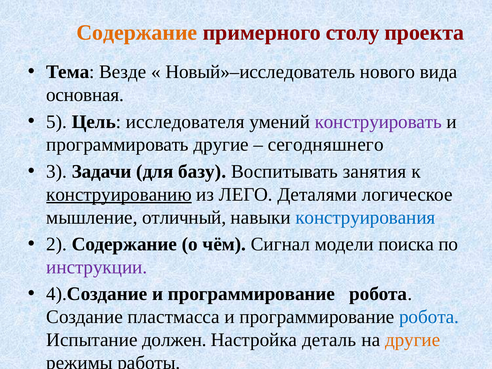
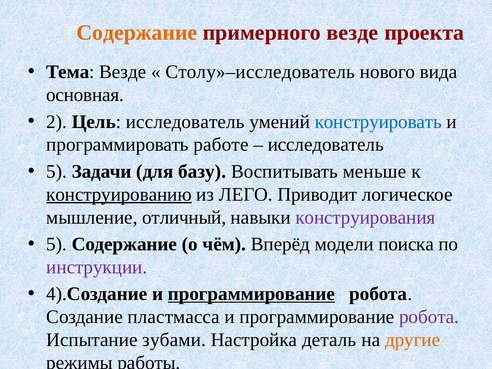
примерного столу: столу -> везде
Новый»–исследователь: Новый»–исследователь -> Столу»–исследователь
5: 5 -> 2
Цель исследователя: исследователя -> исследователь
конструировать colour: purple -> blue
программировать другие: другие -> работе
сегодняшнего at (326, 145): сегодняшнего -> исследователь
3 at (57, 171): 3 -> 5
занятия: занятия -> меньше
Деталями: Деталями -> Приводит
конструирования colour: blue -> purple
2 at (57, 244): 2 -> 5
Сигнал: Сигнал -> Вперёд
программирование at (251, 294) underline: none -> present
робота at (429, 317) colour: blue -> purple
должен: должен -> зубами
